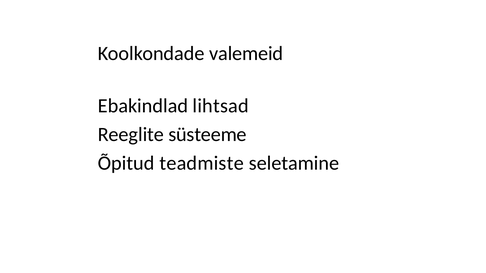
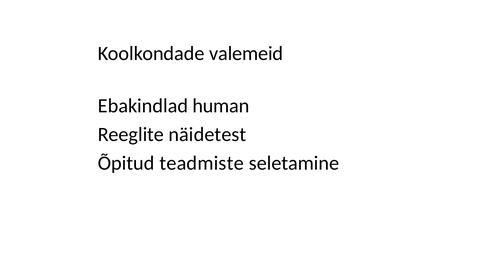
lihtsad: lihtsad -> human
süsteeme: süsteeme -> näidetest
